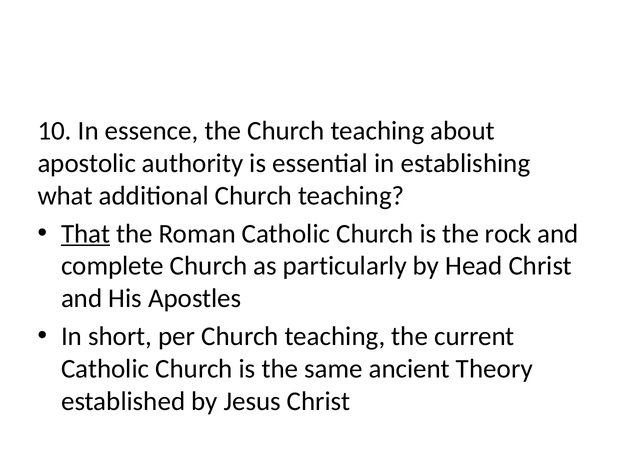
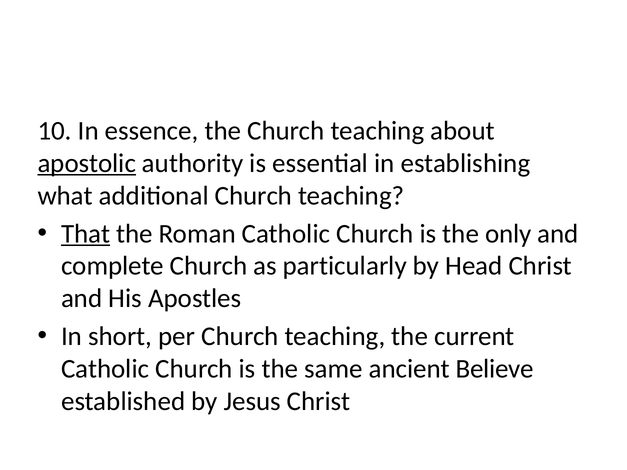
apostolic underline: none -> present
rock: rock -> only
Theory: Theory -> Believe
